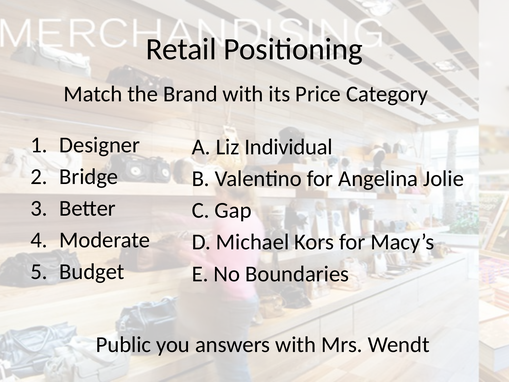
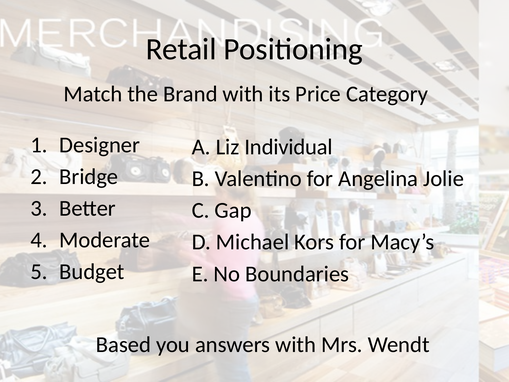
Public: Public -> Based
